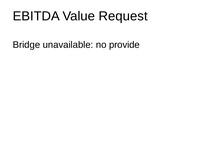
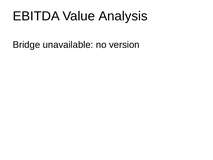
Request: Request -> Analysis
provide: provide -> version
